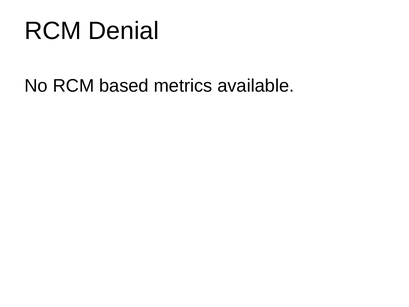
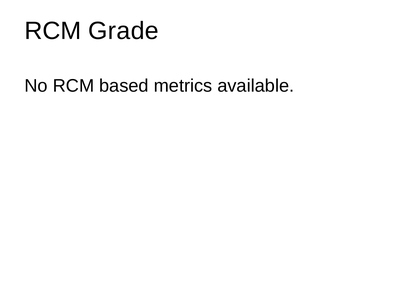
Denial: Denial -> Grade
